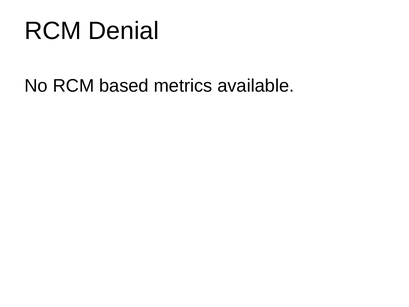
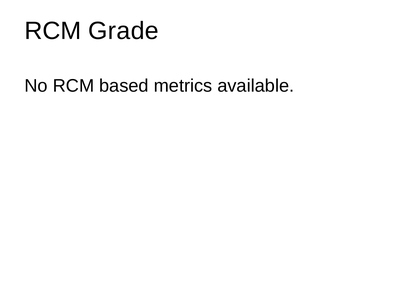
Denial: Denial -> Grade
